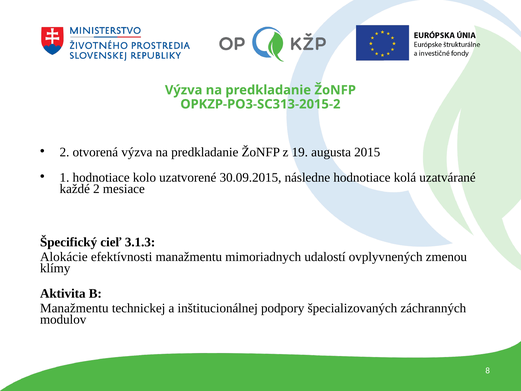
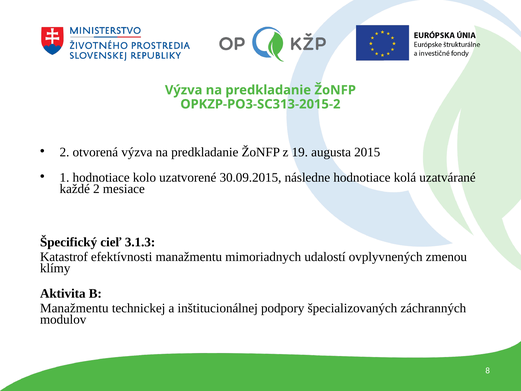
Alokácie: Alokácie -> Katastrof
